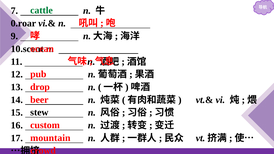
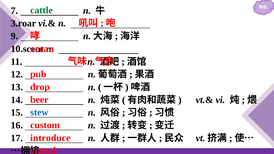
0.roar: 0.roar -> 3.roar
stew colour: black -> blue
mountain: mountain -> introduce
